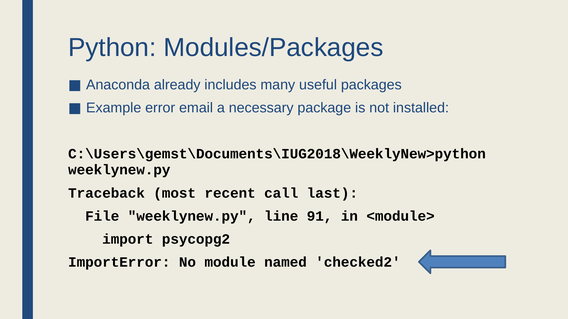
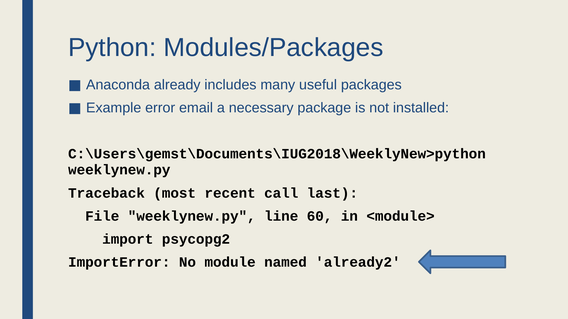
91: 91 -> 60
checked2: checked2 -> already2
